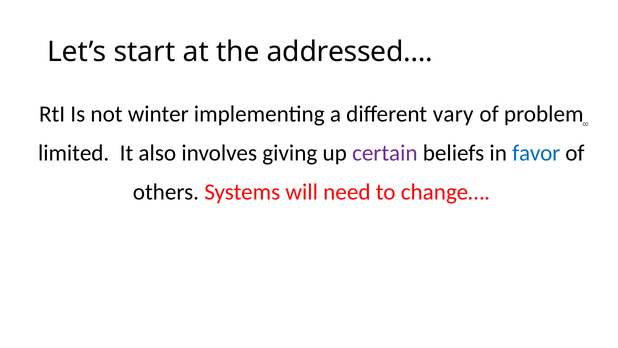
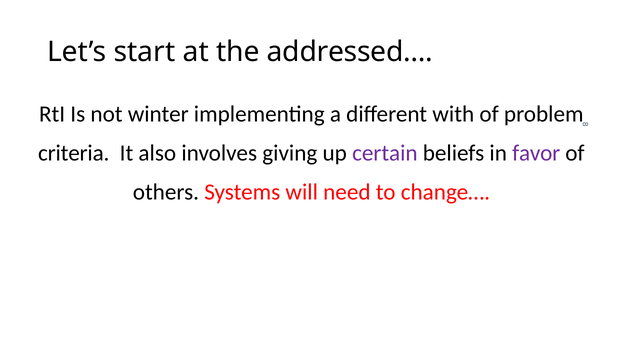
vary: vary -> with
limited: limited -> criteria
favor colour: blue -> purple
